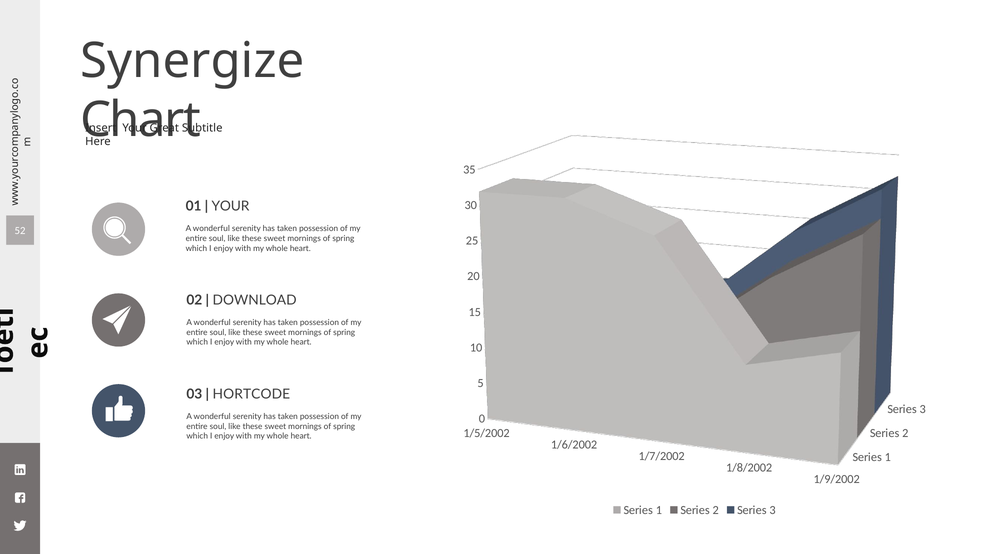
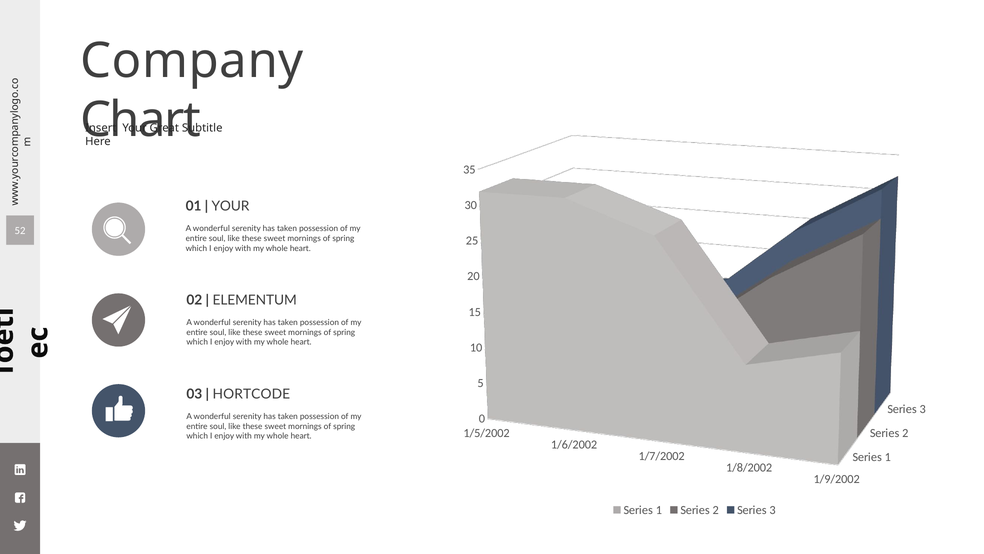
Synergize: Synergize -> Company
DOWNLOAD: DOWNLOAD -> ELEMENTUM
